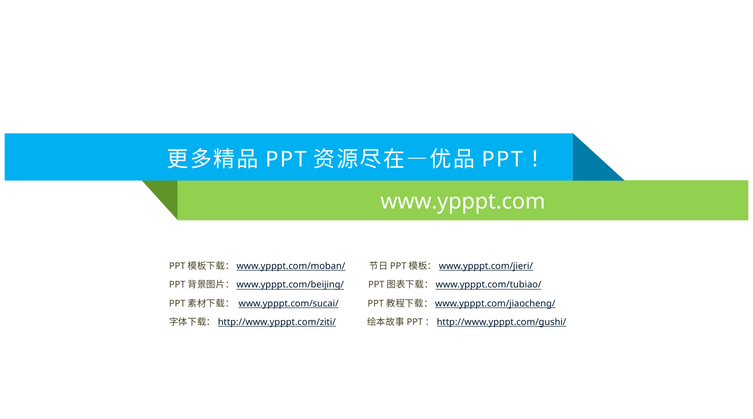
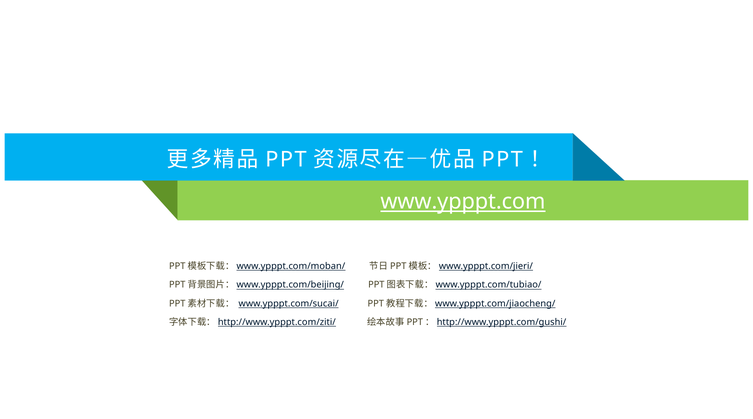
www.ypppt.com underline: none -> present
